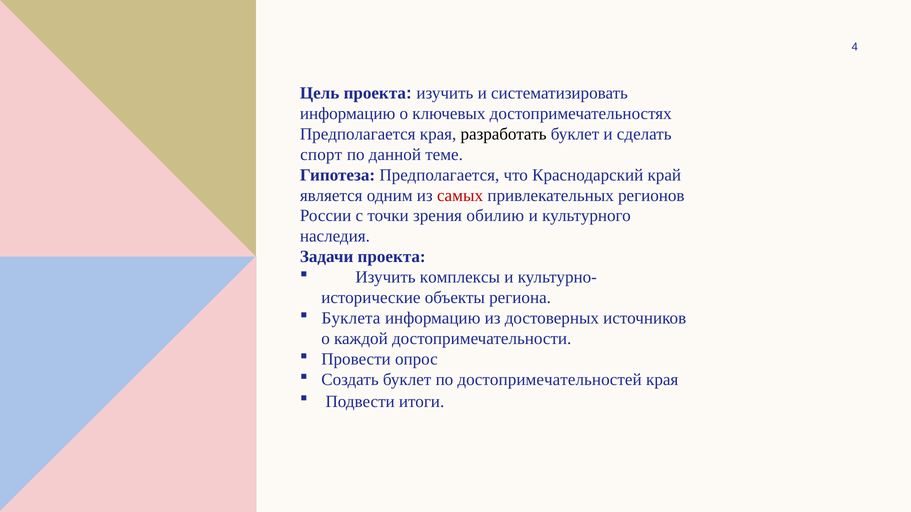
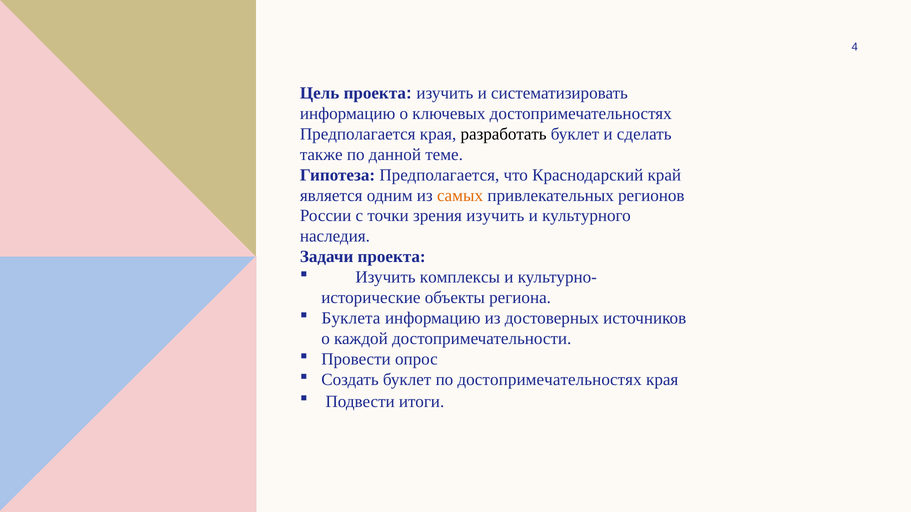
спорт: спорт -> также
самых colour: red -> orange
зрения обилию: обилию -> изучить
по достопримечательностей: достопримечательностей -> достопримечательностях
